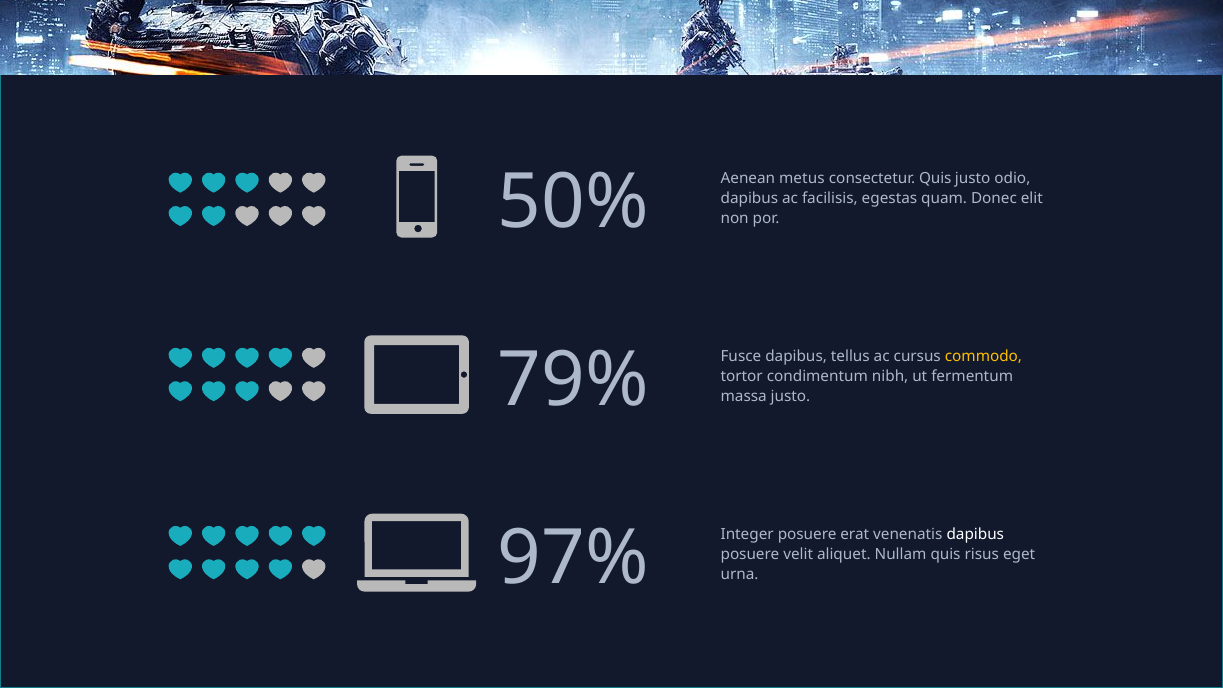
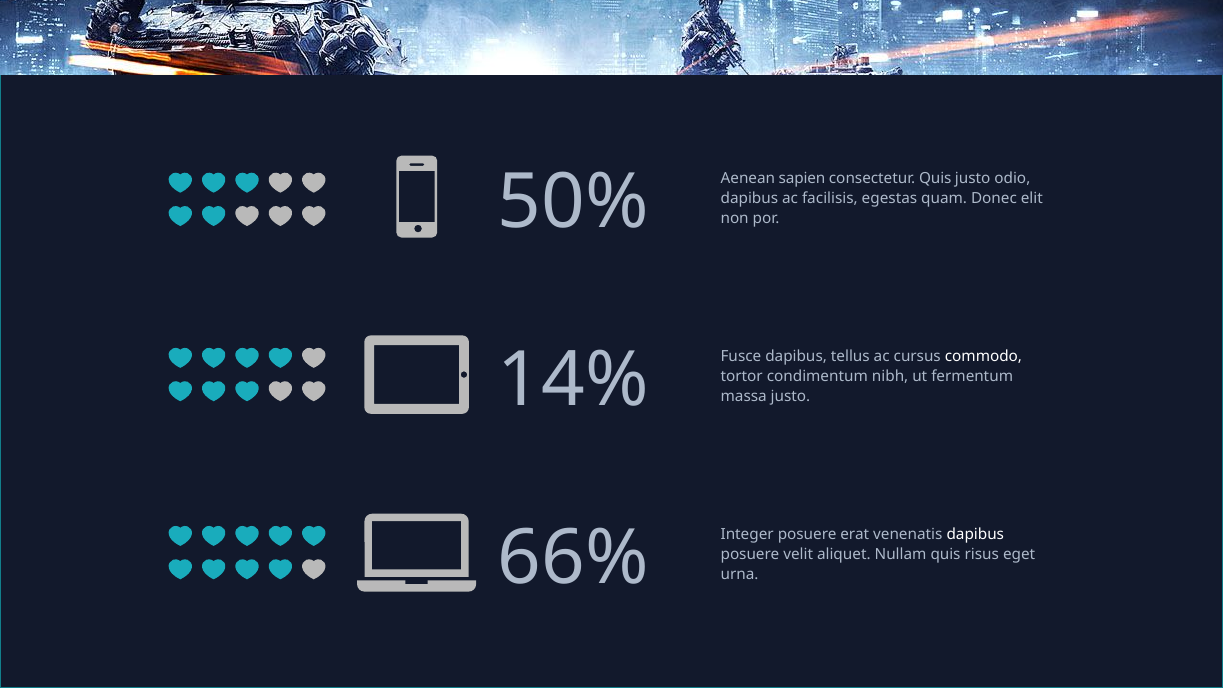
metus: metus -> sapien
79%: 79% -> 14%
commodo colour: yellow -> white
97%: 97% -> 66%
